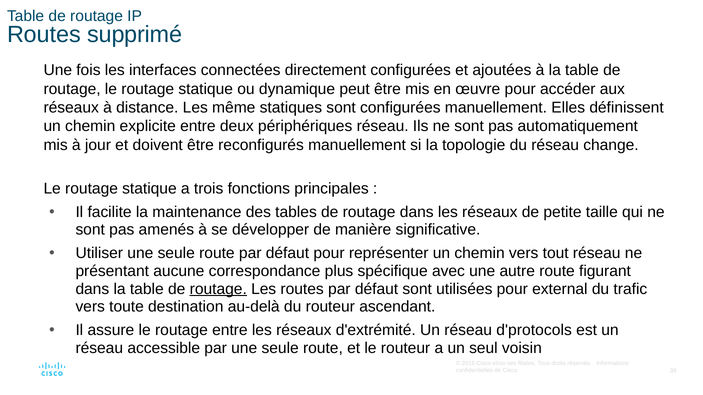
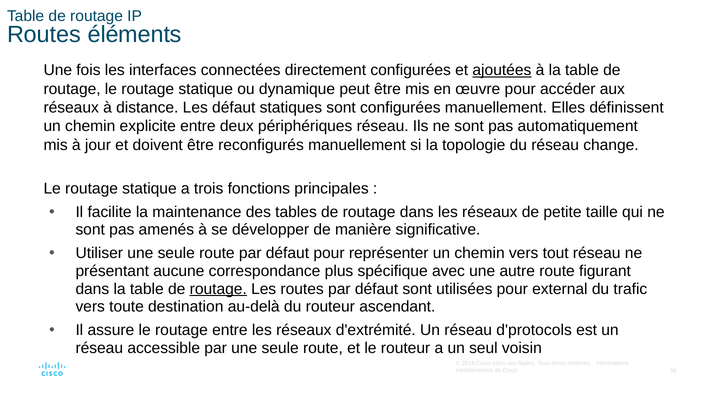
supprimé: supprimé -> éléments
ajoutées underline: none -> present
Les même: même -> défaut
